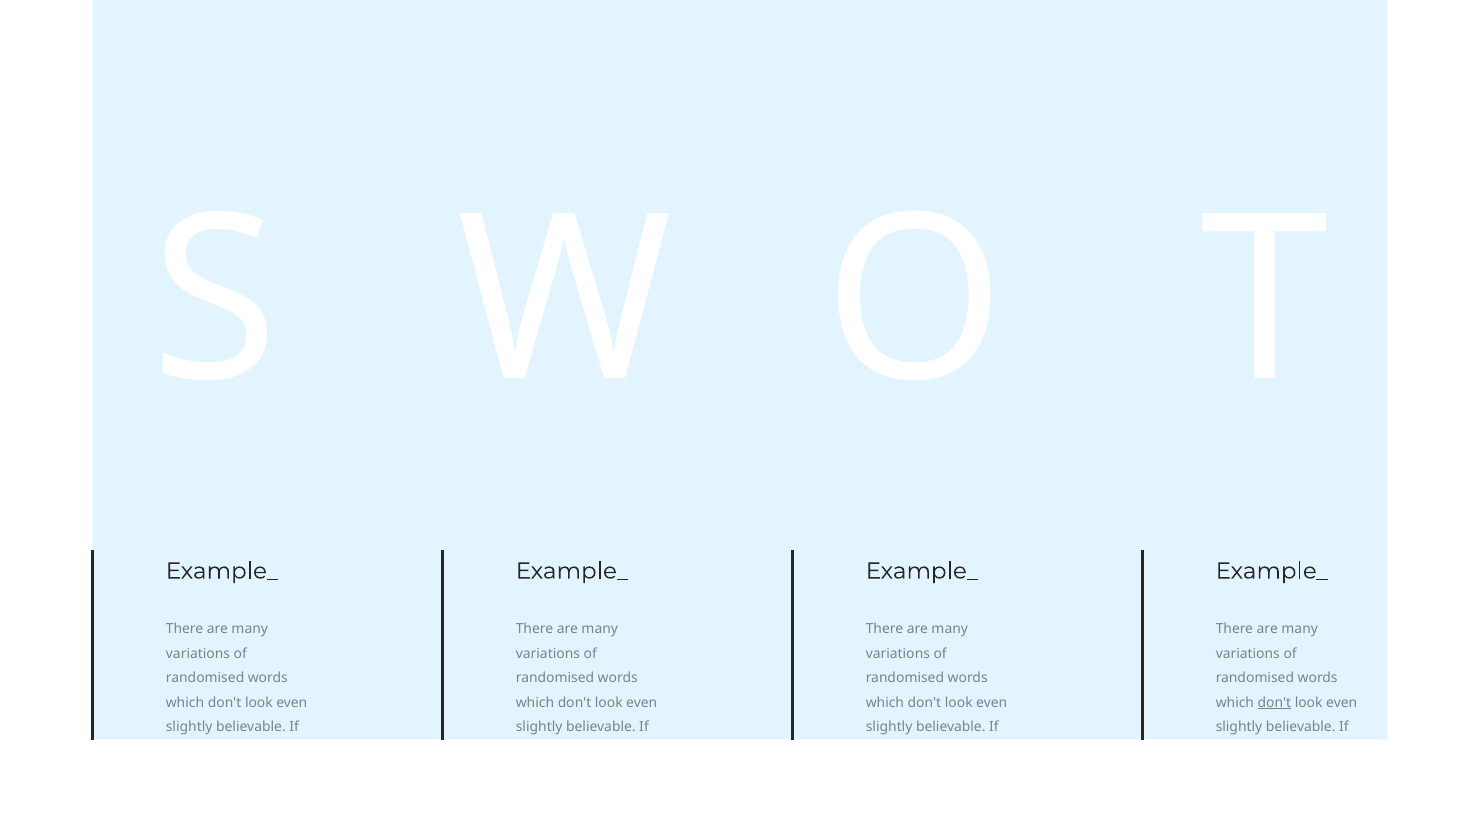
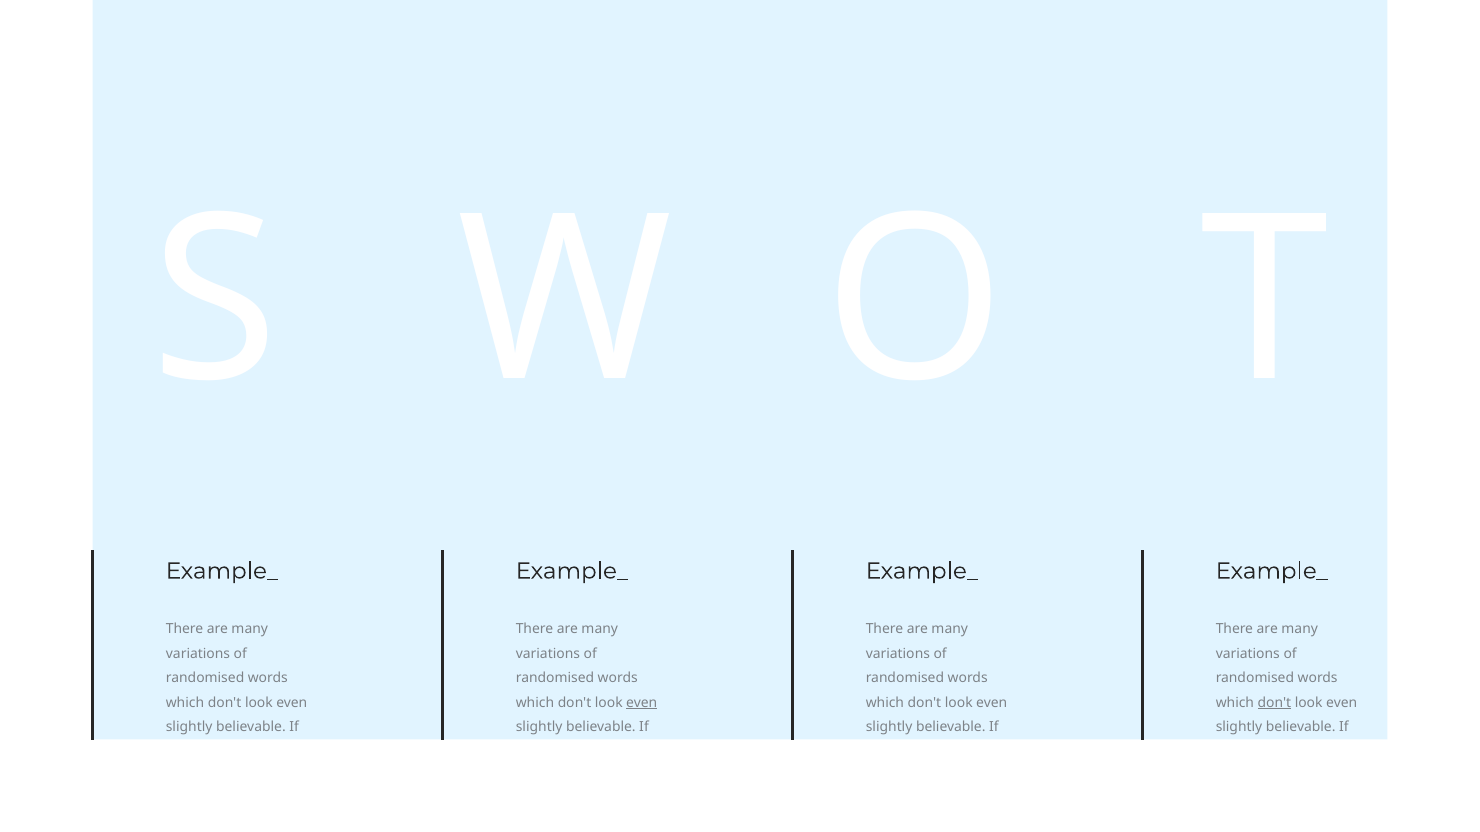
even at (642, 703) underline: none -> present
